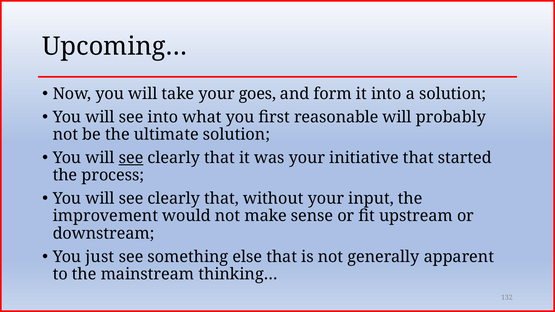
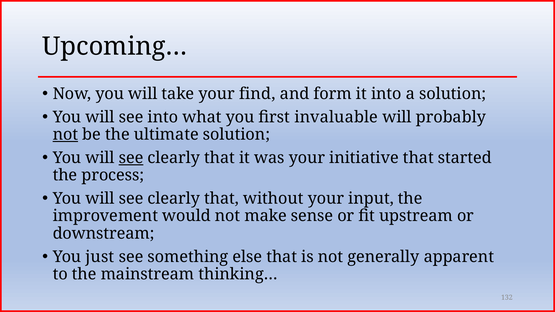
goes: goes -> find
reasonable: reasonable -> invaluable
not at (65, 135) underline: none -> present
